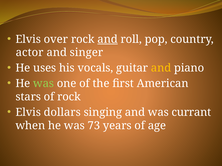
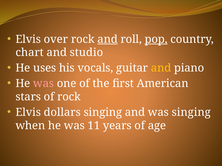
pop underline: none -> present
actor: actor -> chart
singer: singer -> studio
was at (44, 84) colour: light green -> pink
was currant: currant -> singing
73: 73 -> 11
